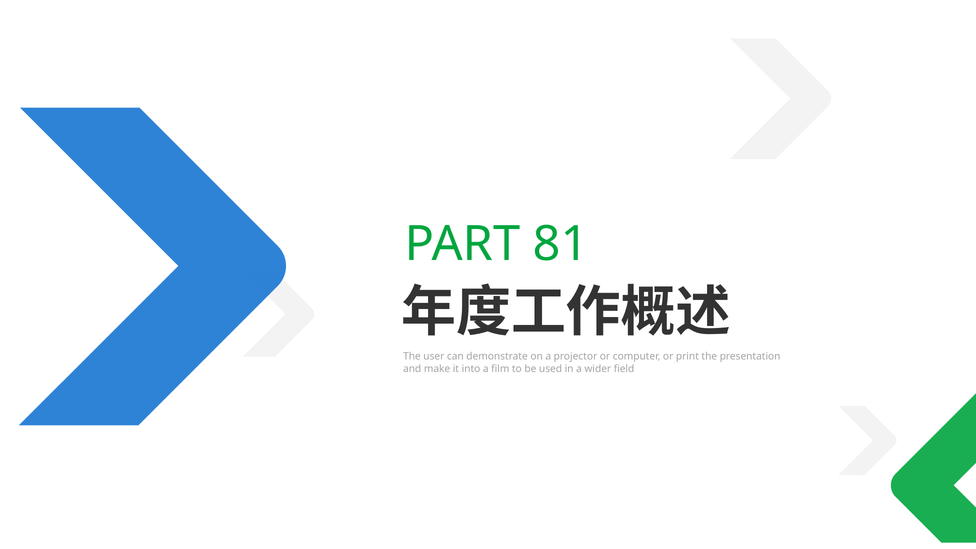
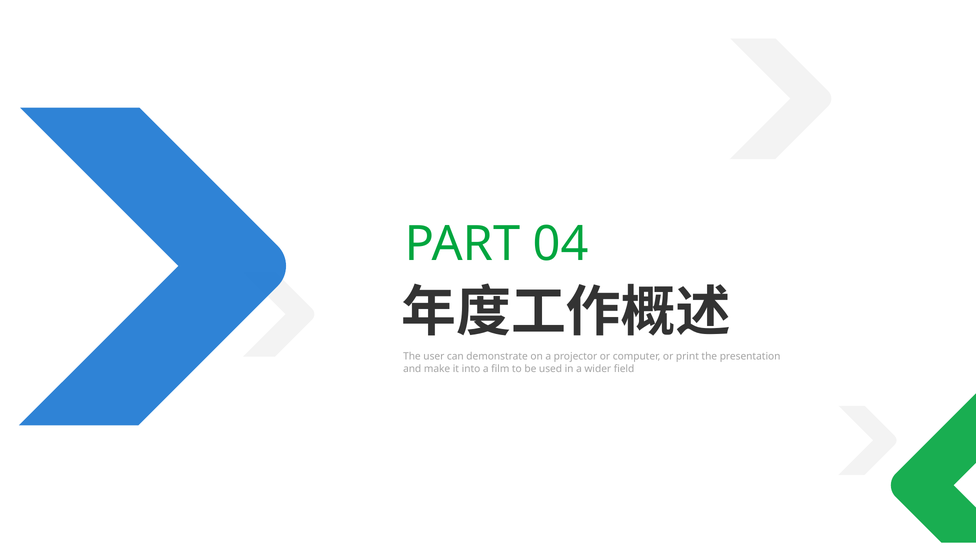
81: 81 -> 04
